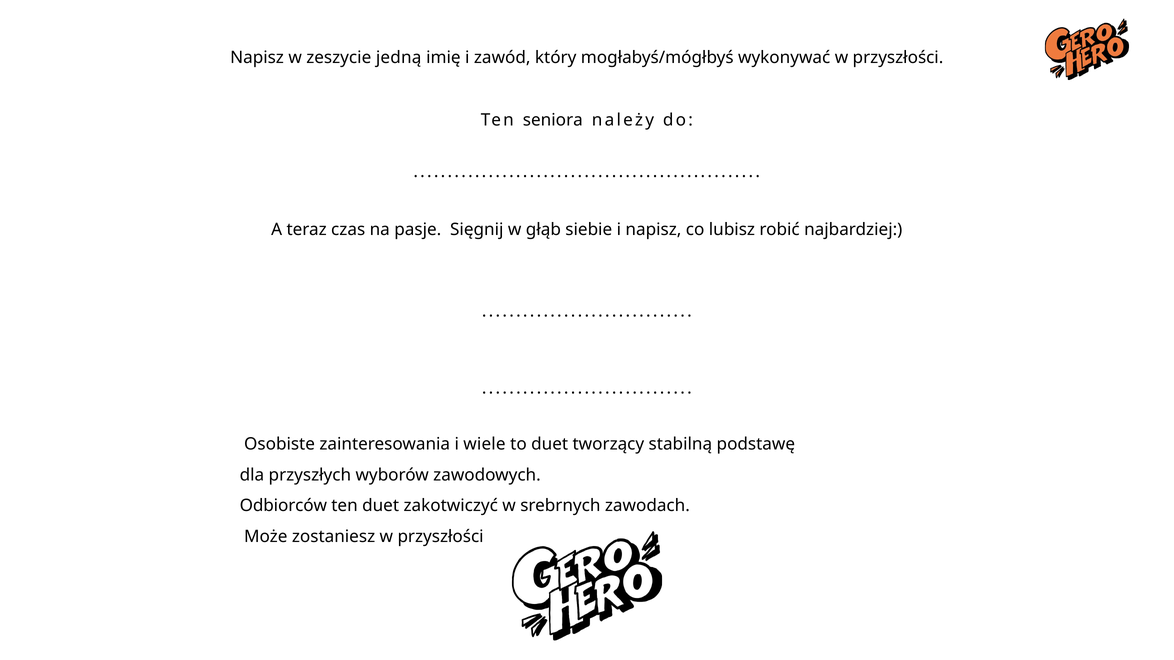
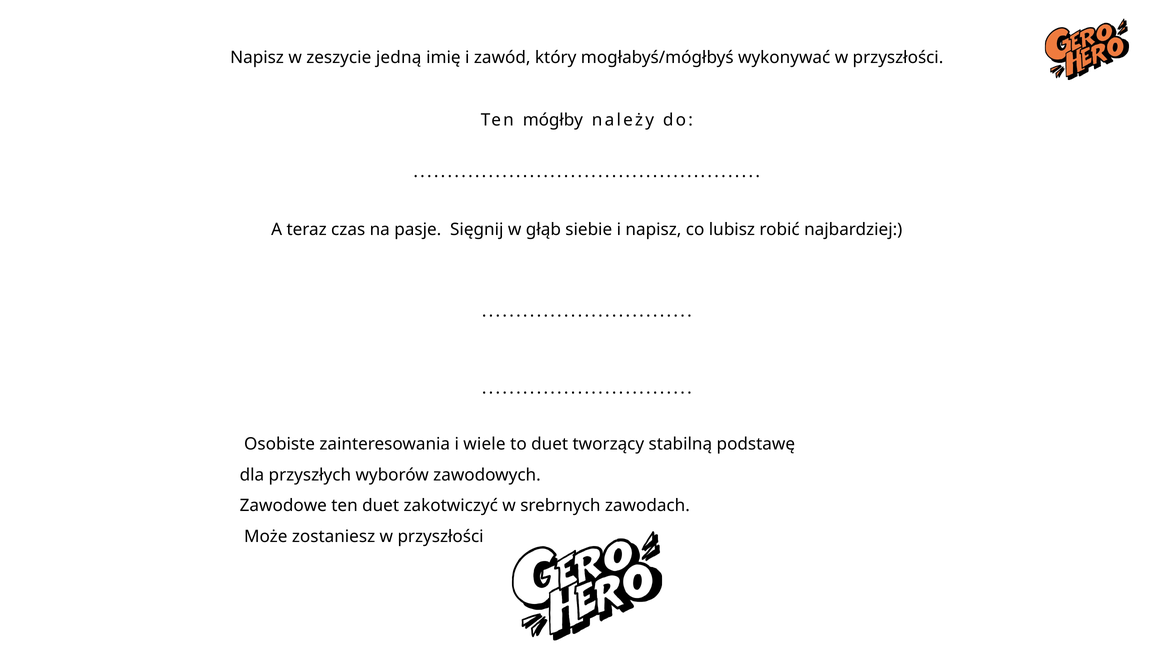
seniora: seniora -> mógłby
Odbiorców: Odbiorców -> Zawodowe
